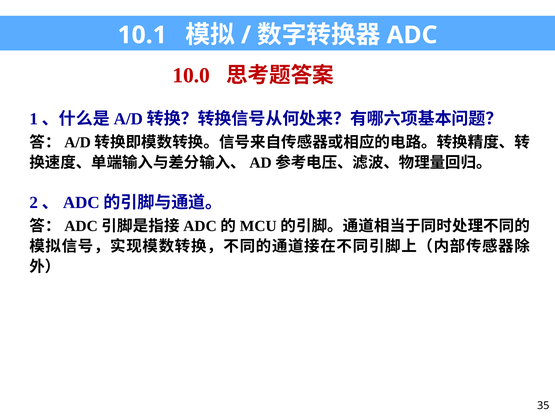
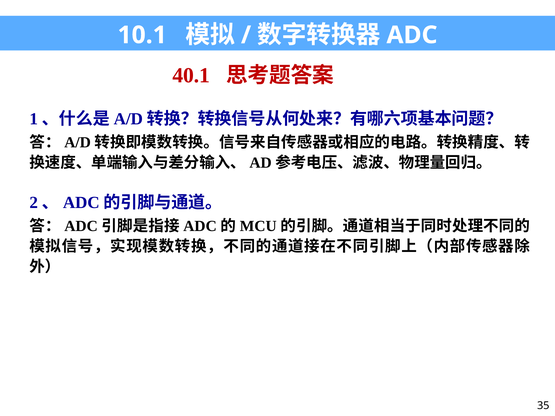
10.0: 10.0 -> 40.1
